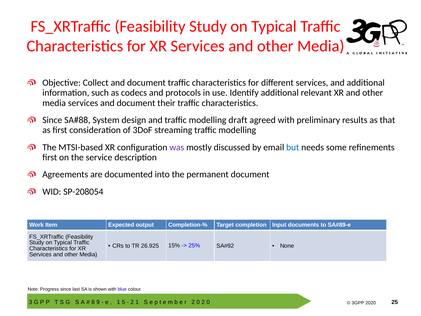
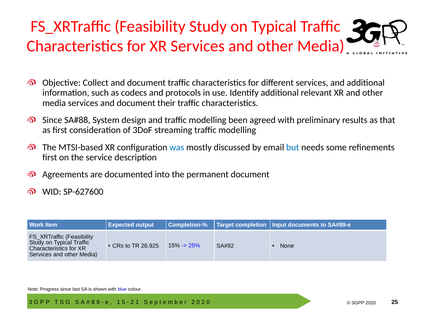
draft: draft -> been
was colour: purple -> blue
SP-208054: SP-208054 -> SP-627600
